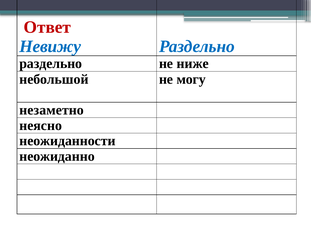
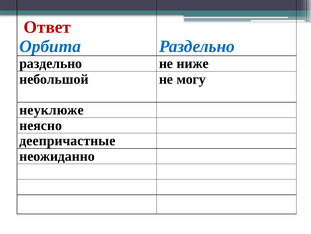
Невижу: Невижу -> Орбита
незаметно: незаметно -> неуклюже
неожиданности: неожиданности -> деепричастные
